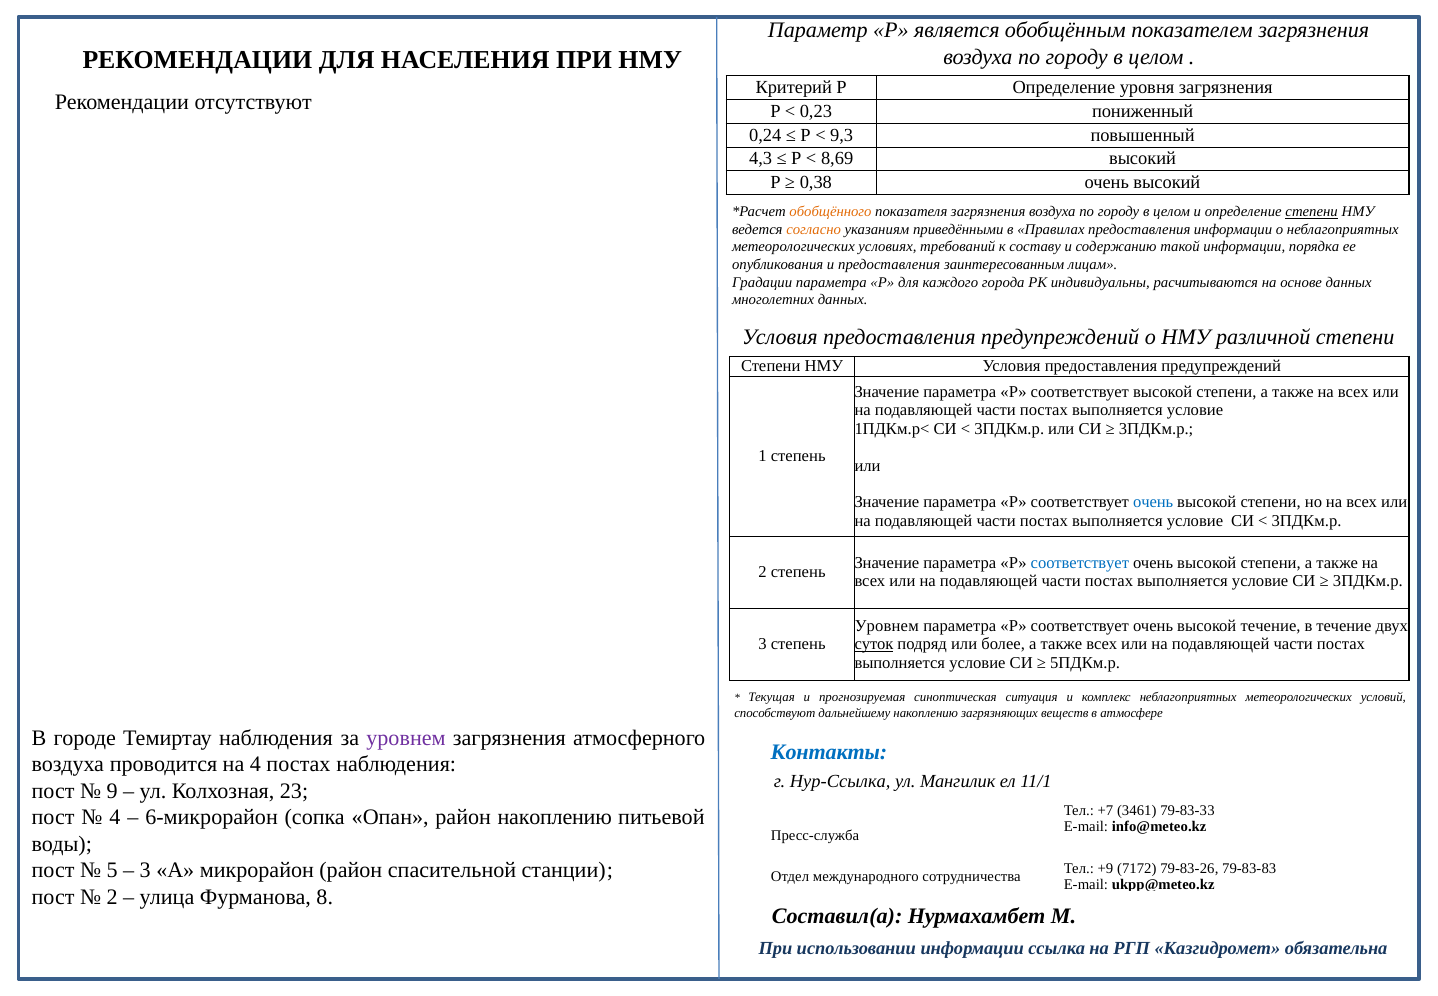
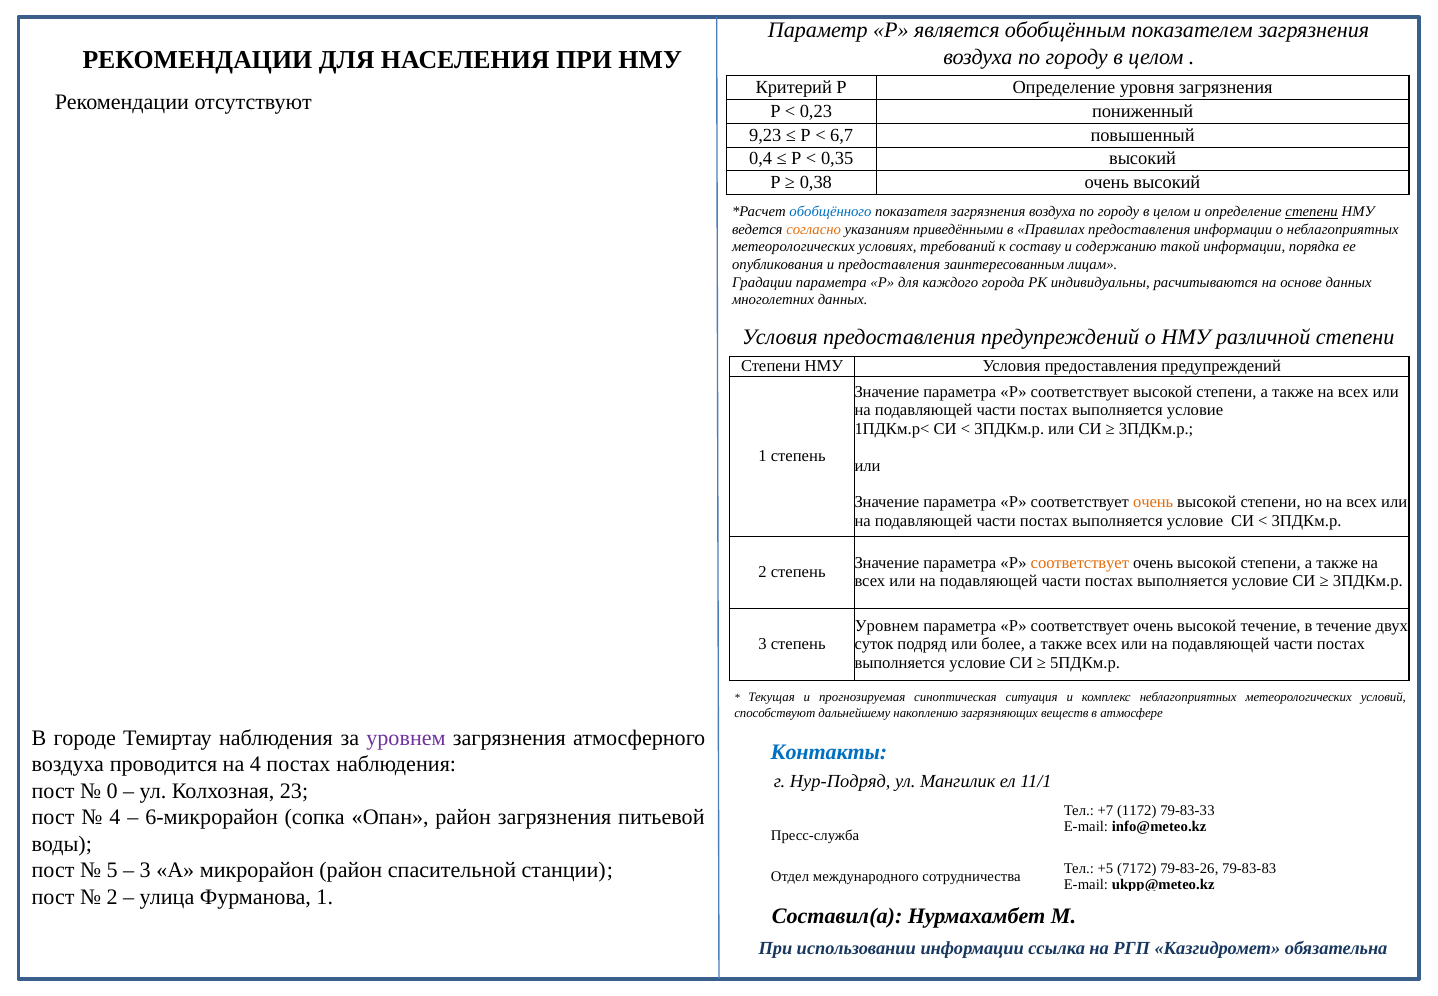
0,24: 0,24 -> 9,23
9,3: 9,3 -> 6,7
4,3: 4,3 -> 0,4
8,69: 8,69 -> 0,35
обобщённого colour: orange -> blue
очень at (1153, 502) colour: blue -> orange
соответствует at (1080, 563) colour: blue -> orange
суток underline: present -> none
Нур-Ссылка: Нур-Ссылка -> Нур-Подряд
9: 9 -> 0
3461: 3461 -> 1172
район накоплению: накоплению -> загрязнения
+9: +9 -> +5
Фурманова 8: 8 -> 1
